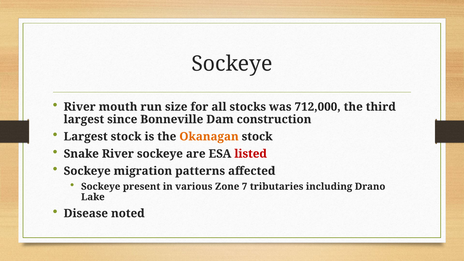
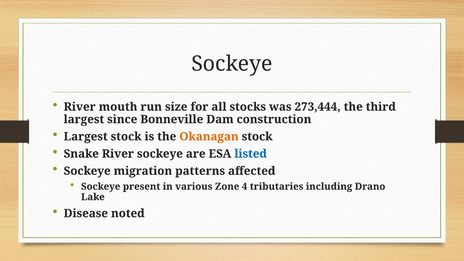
712,000: 712,000 -> 273,444
listed colour: red -> blue
7: 7 -> 4
